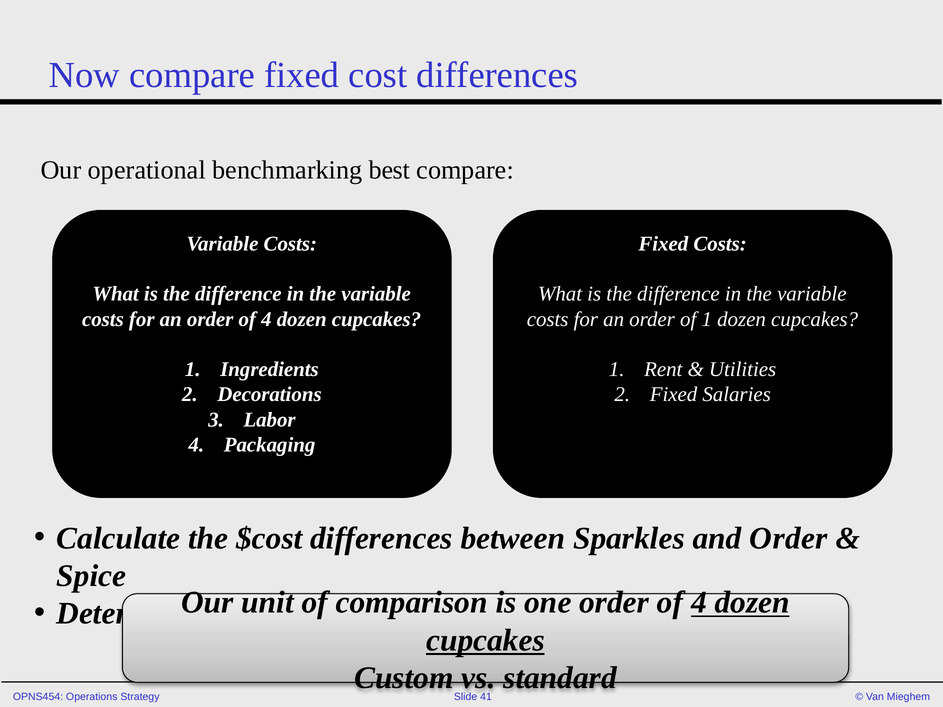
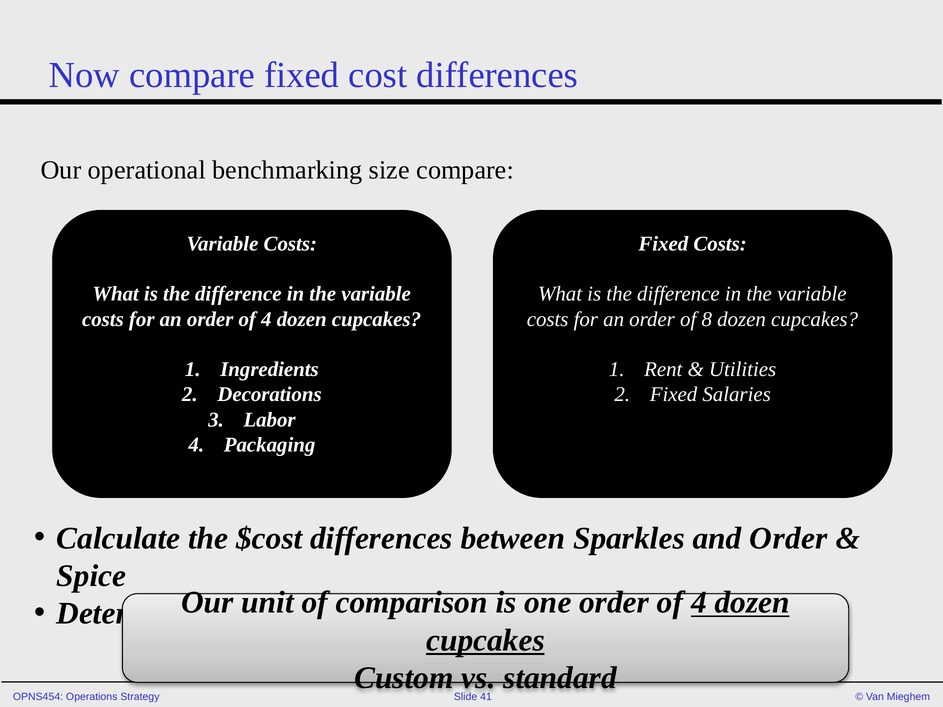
best: best -> size
of 1: 1 -> 8
